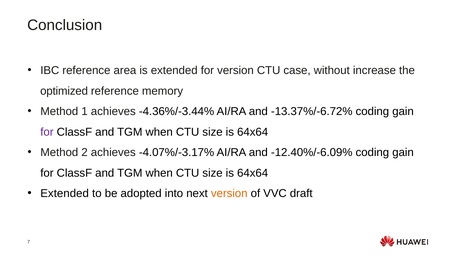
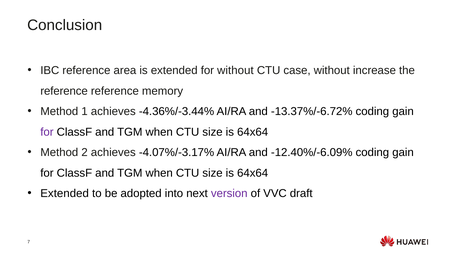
for version: version -> without
optimized at (64, 91): optimized -> reference
version at (229, 193) colour: orange -> purple
